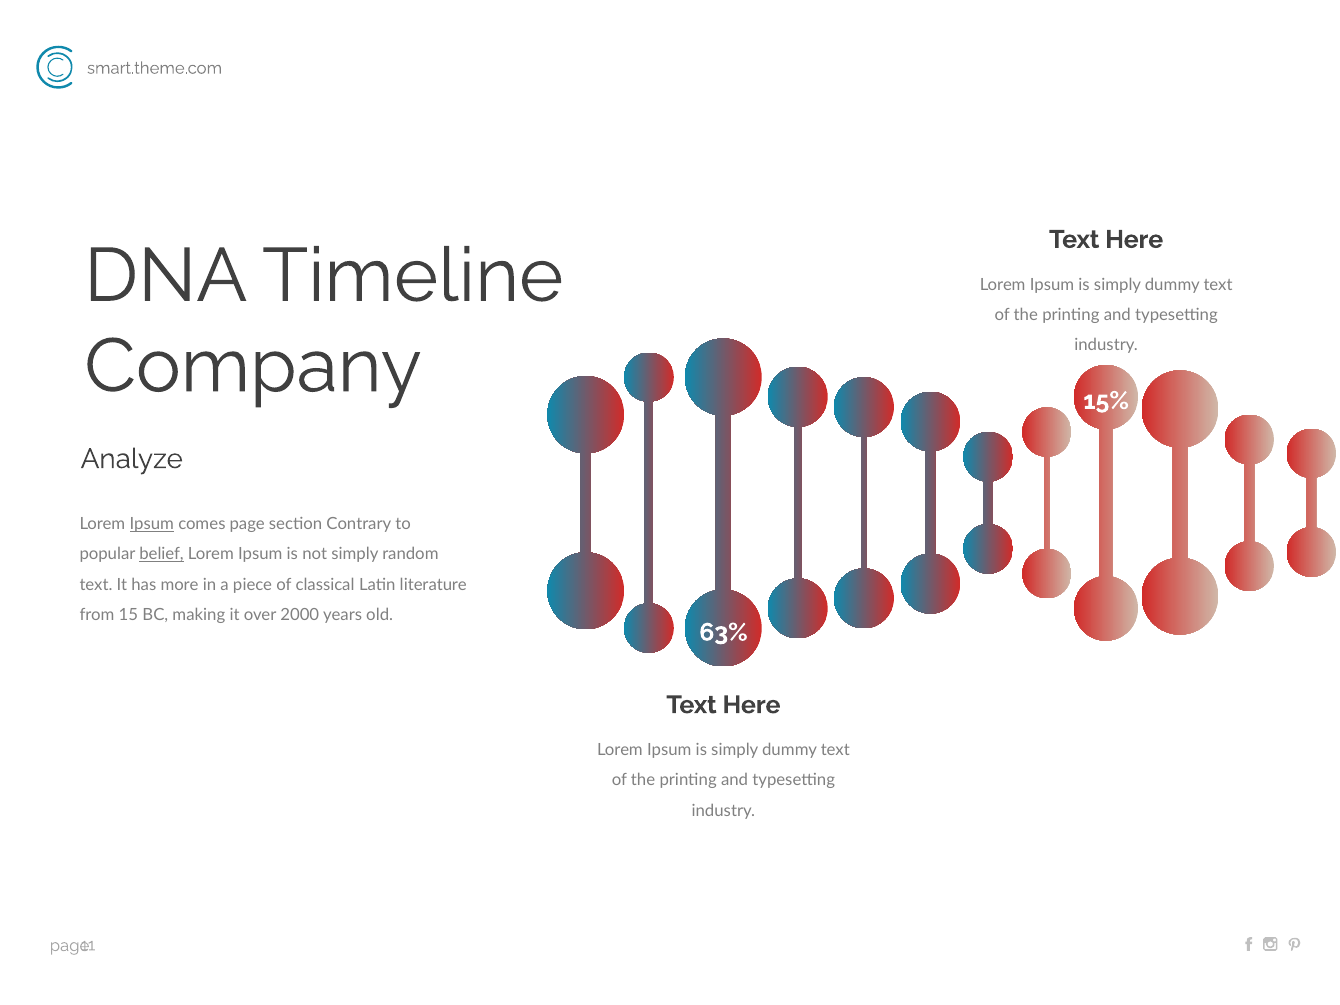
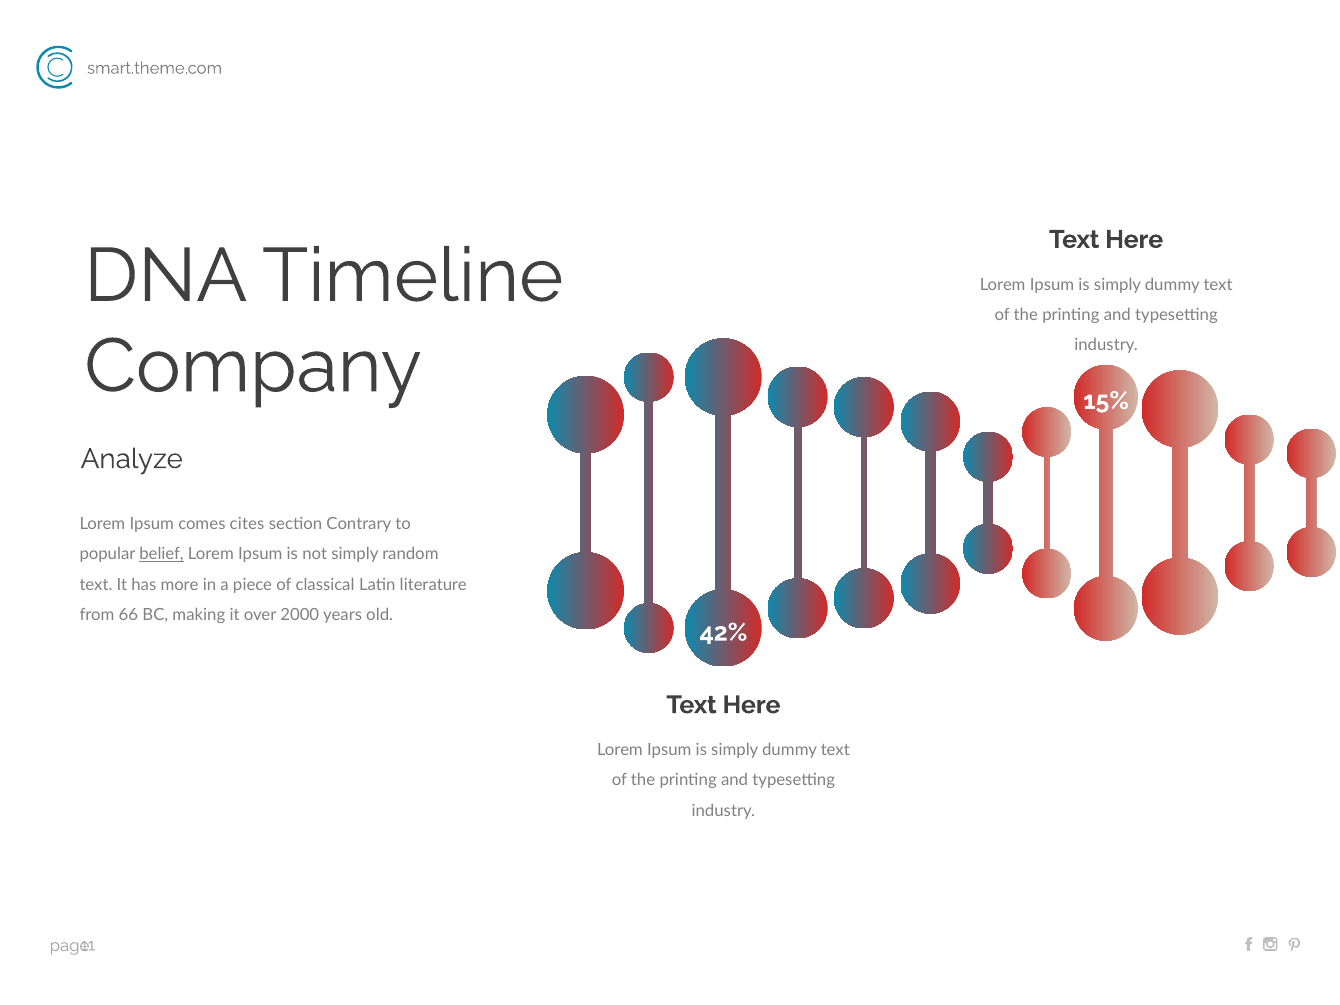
Ipsum at (152, 524) underline: present -> none
page: page -> cites
15: 15 -> 66
63%: 63% -> 42%
